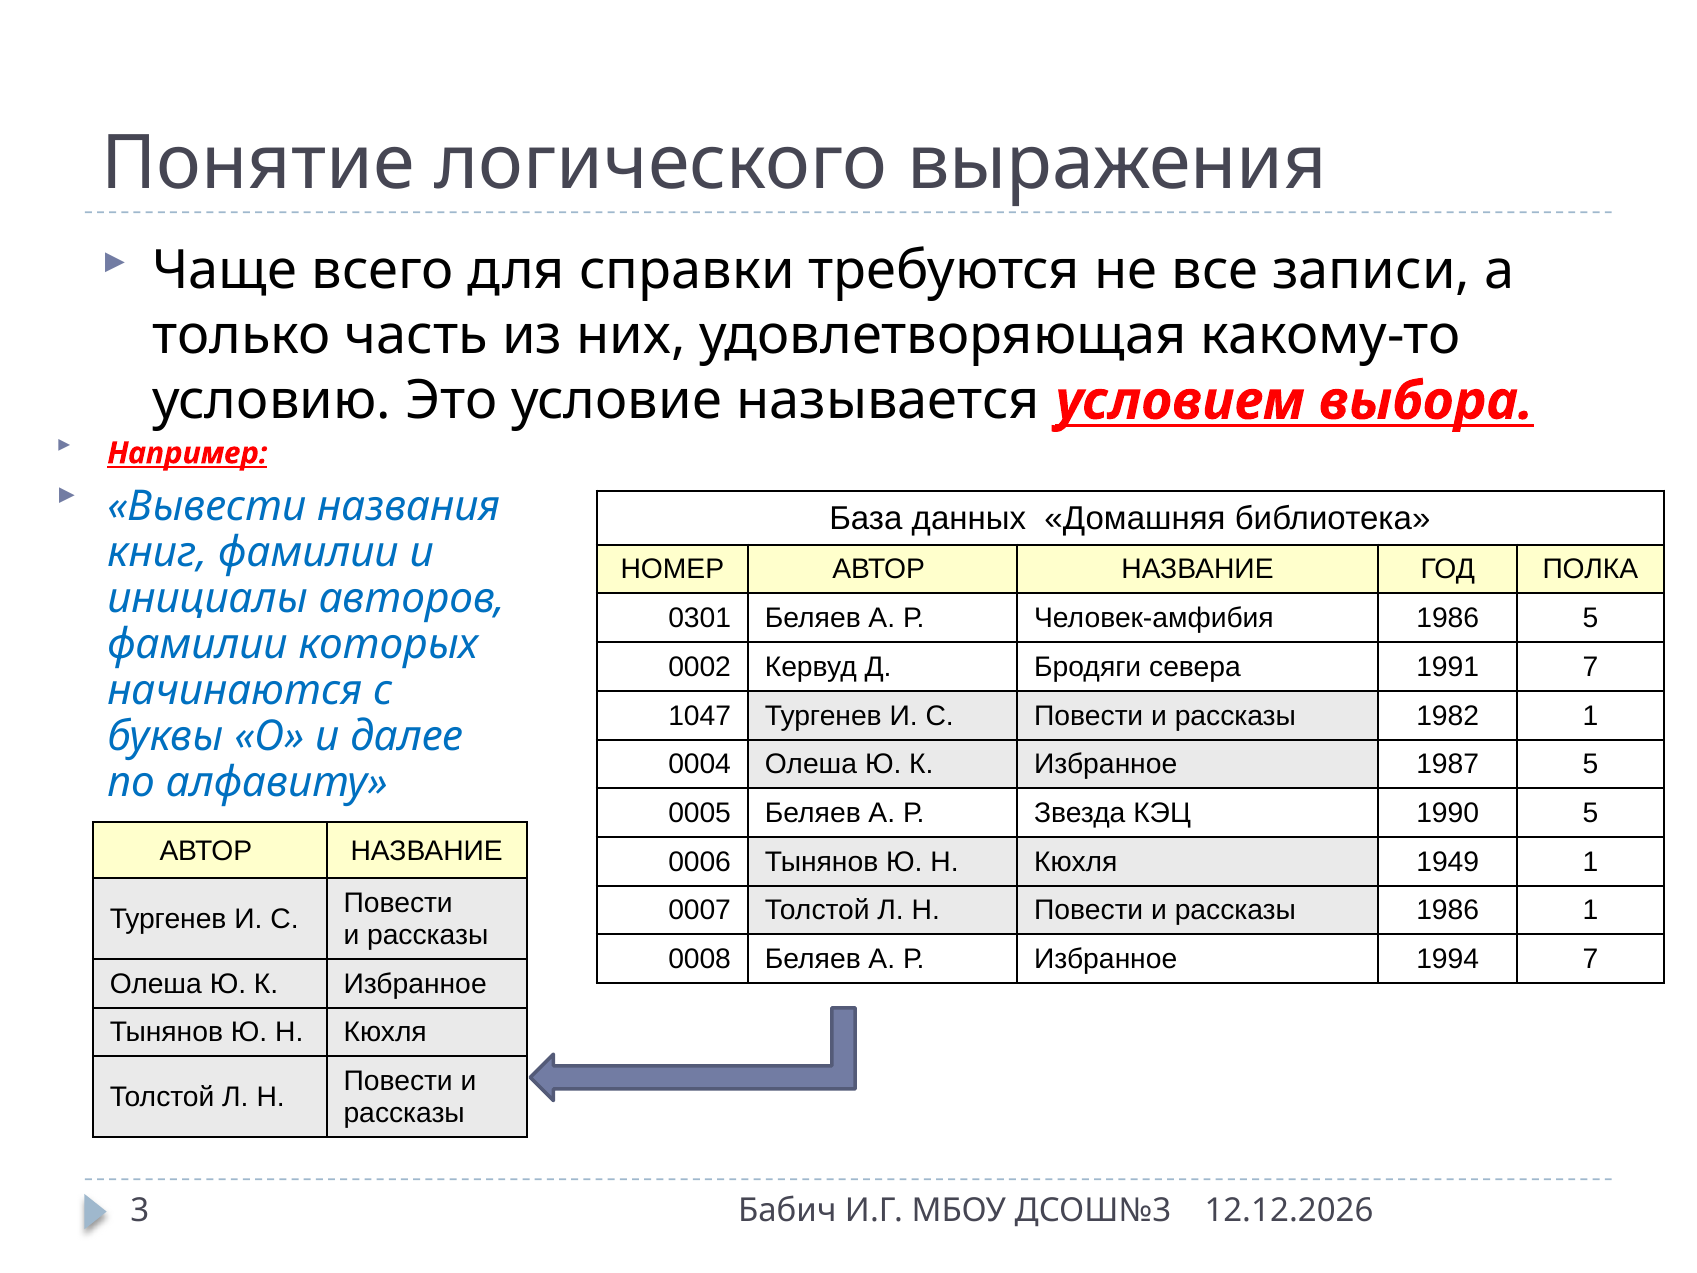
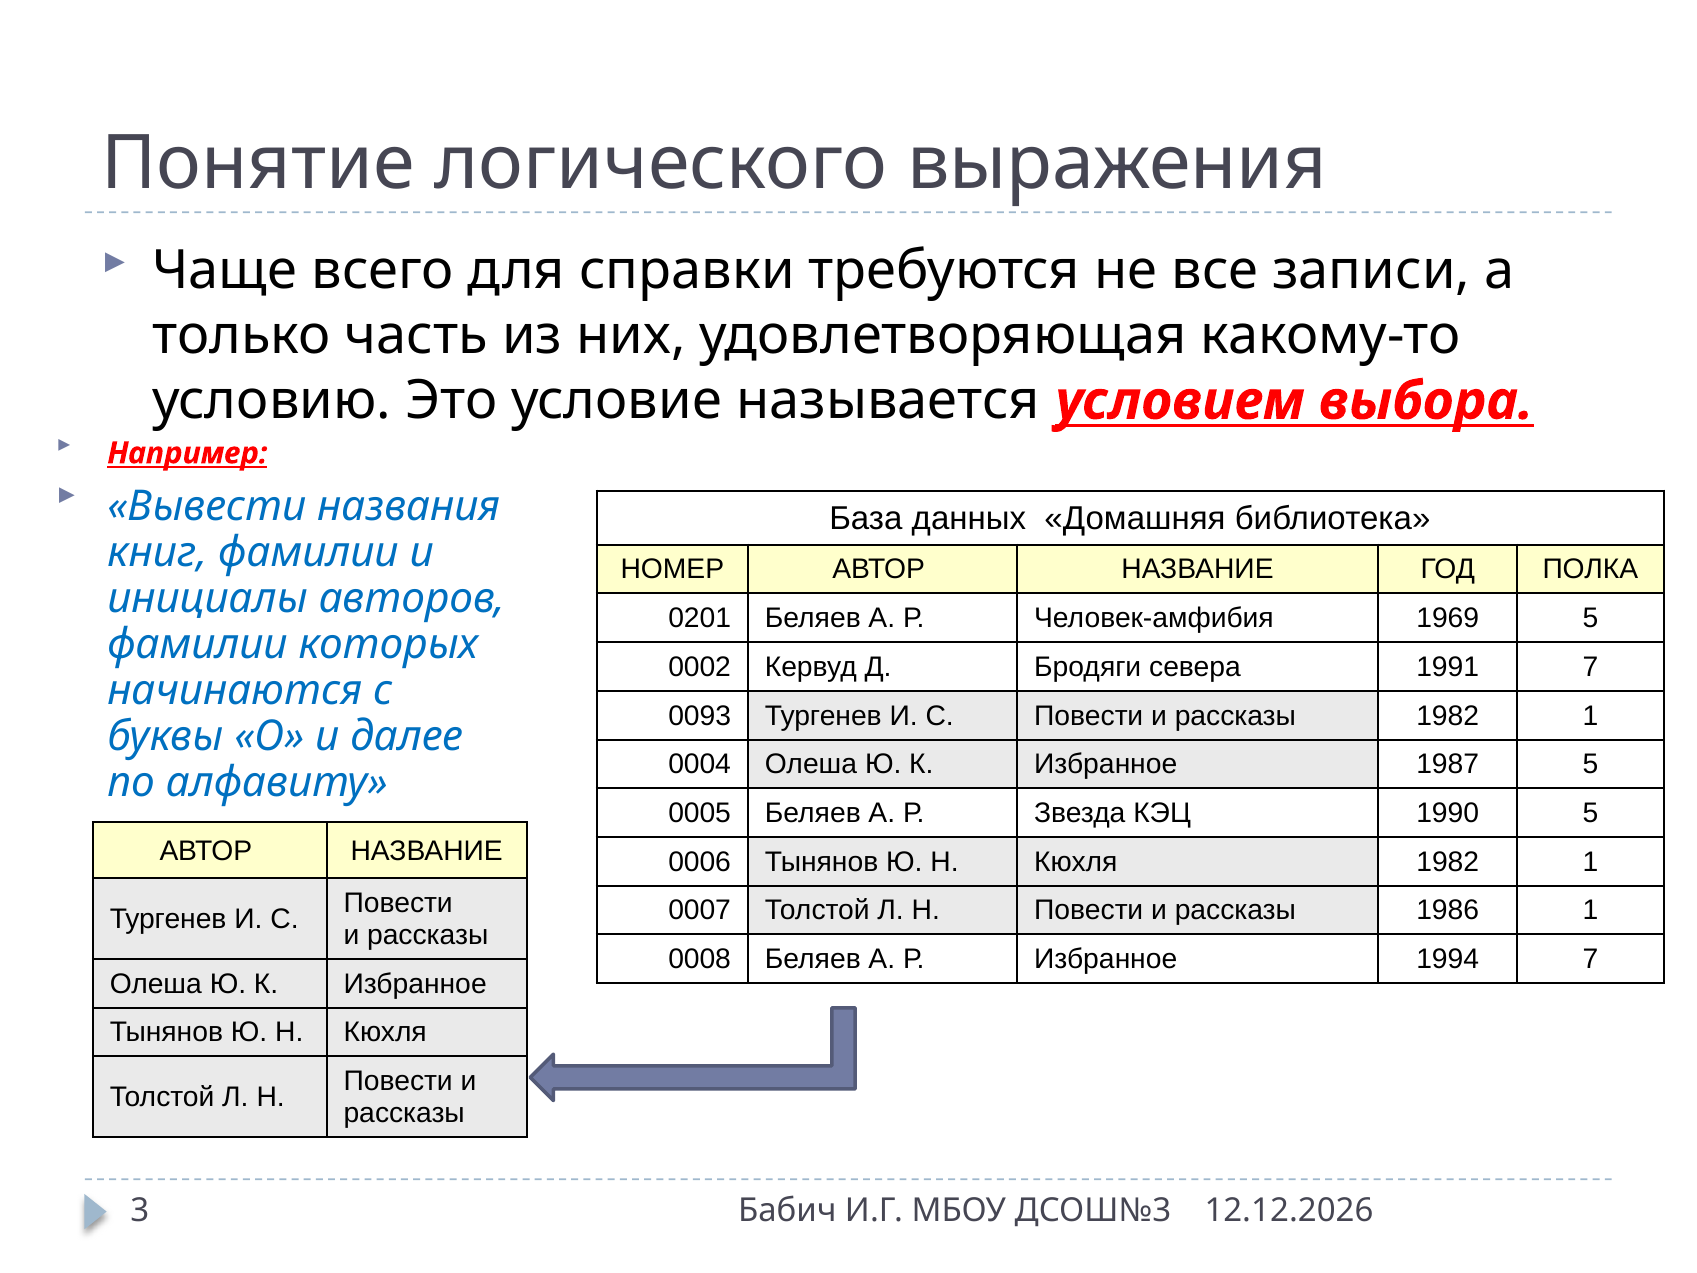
0301: 0301 -> 0201
Человек-амфибия 1986: 1986 -> 1969
1047: 1047 -> 0093
Кюхля 1949: 1949 -> 1982
